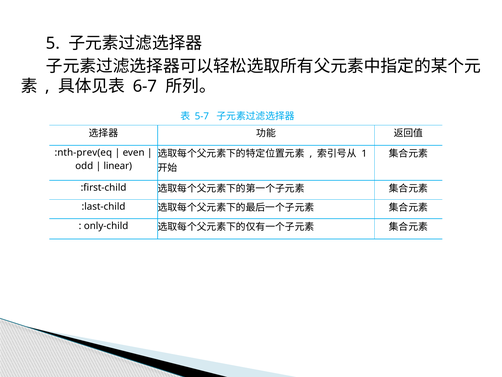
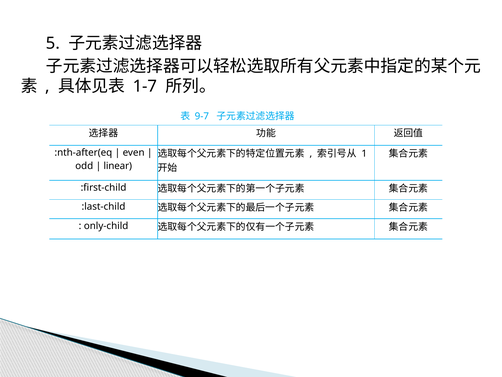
6-7: 6-7 -> 1-7
5-7: 5-7 -> 9-7
:nth-prev(eq: :nth-prev(eq -> :nth-after(eq
